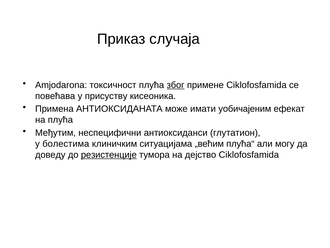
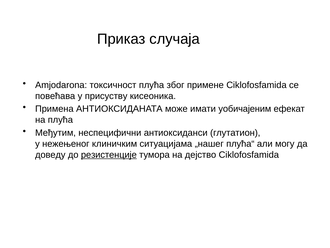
због underline: present -> none
болестима: болестима -> нежењеног
„већим: „већим -> „нашег
